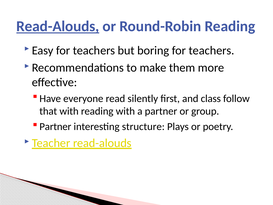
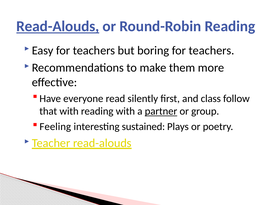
partner at (161, 111) underline: none -> present
Partner at (55, 127): Partner -> Feeling
structure: structure -> sustained
